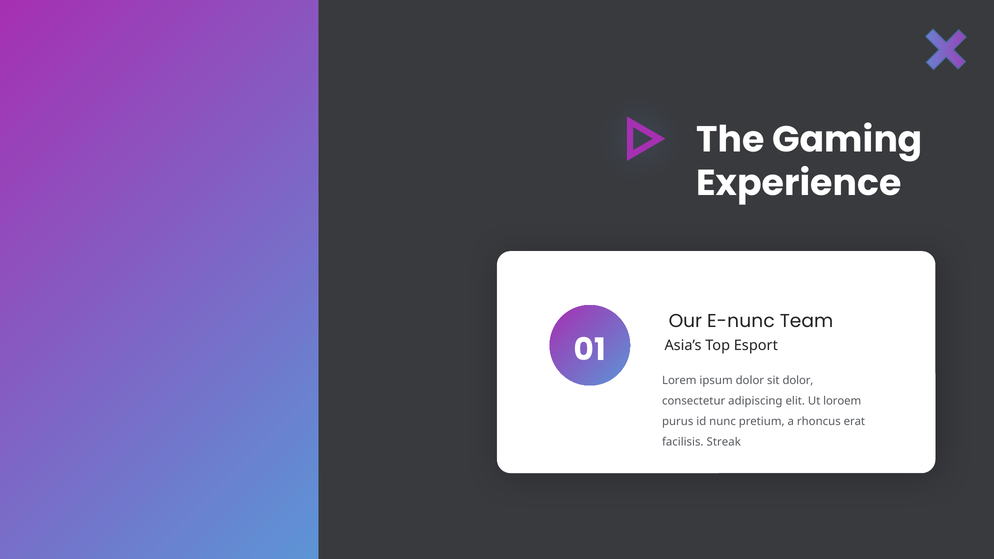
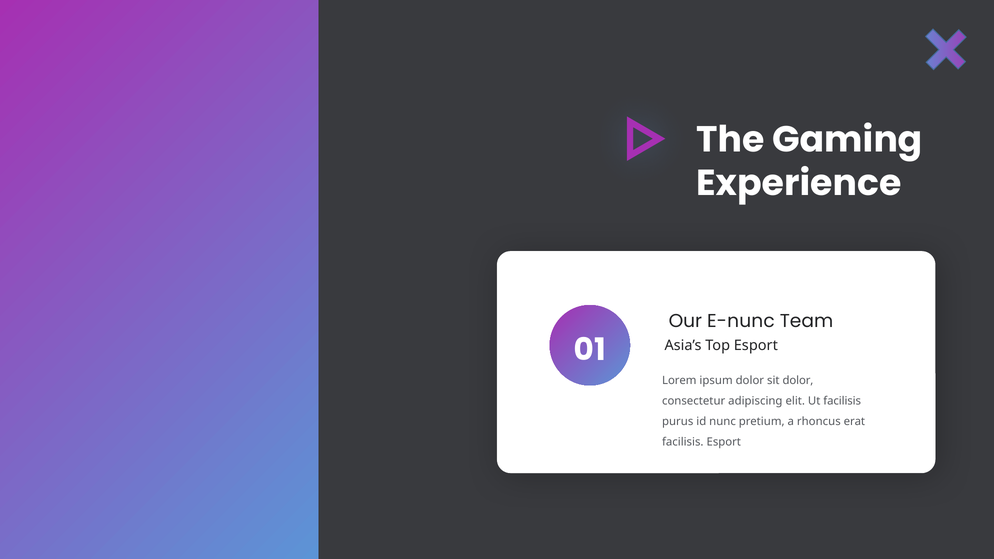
Ut loroem: loroem -> facilisis
facilisis Streak: Streak -> Esport
